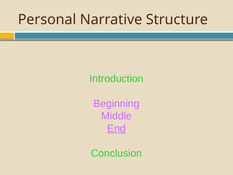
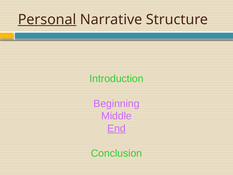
Personal underline: none -> present
